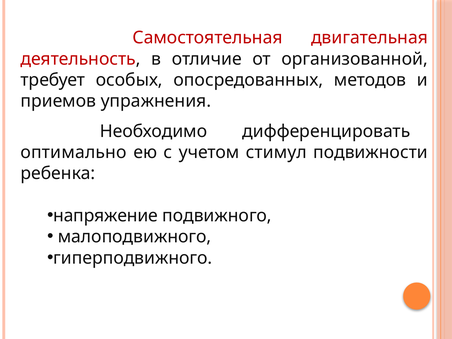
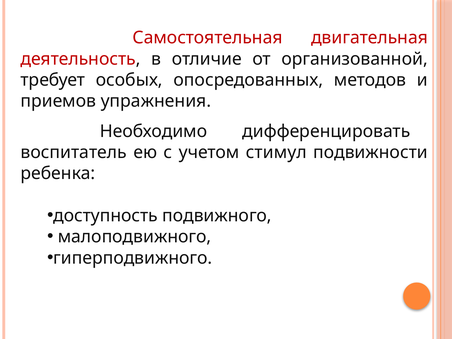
оптимально: оптимально -> воспитатель
напряжение: напряжение -> доступность
